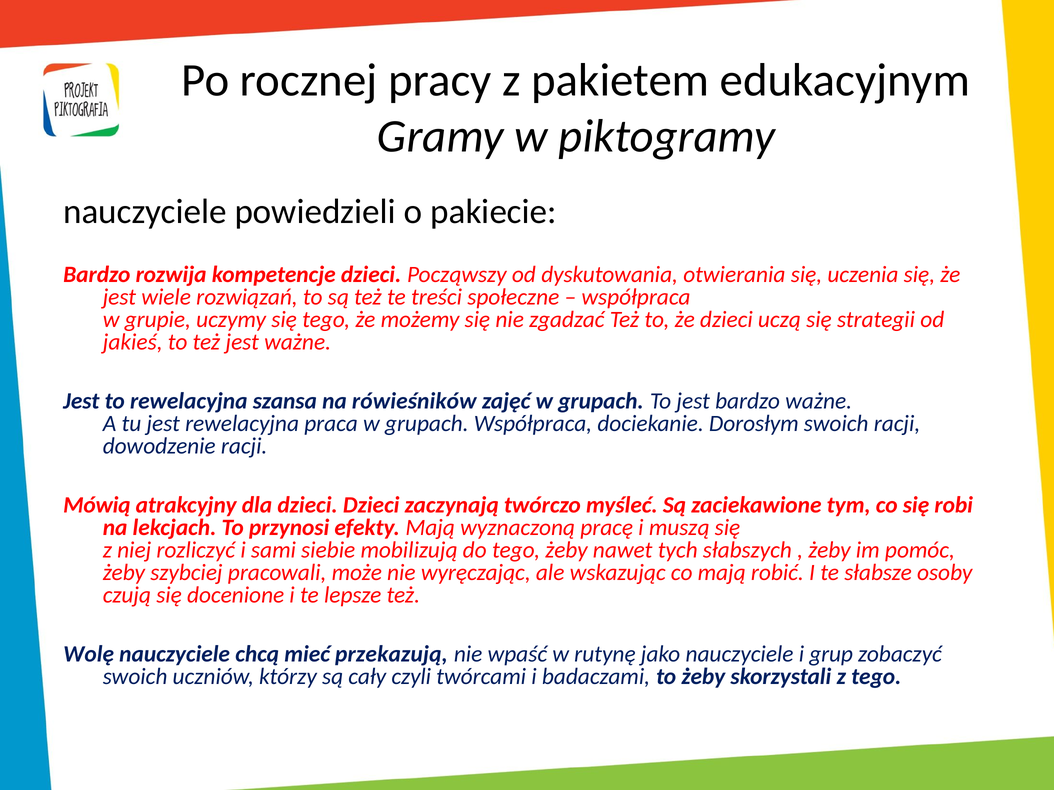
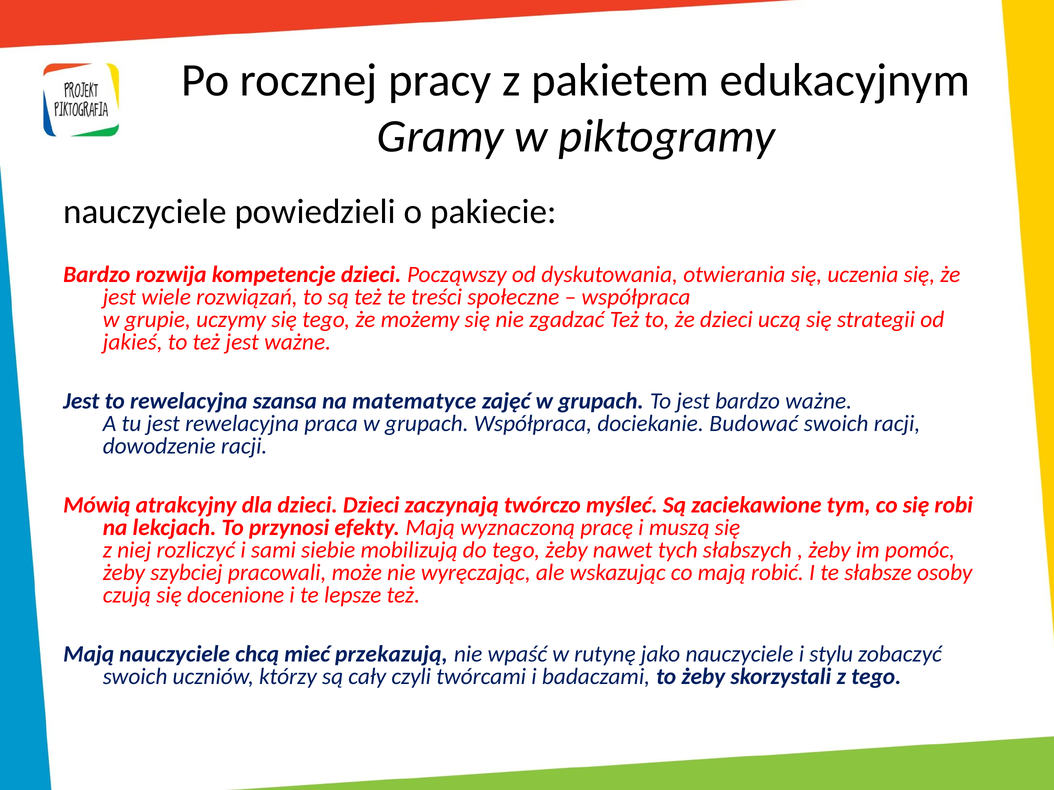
rówieśników: rówieśników -> matematyce
Dorosłym: Dorosłym -> Budować
Wolę at (89, 655): Wolę -> Mają
grup: grup -> stylu
